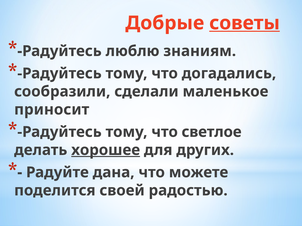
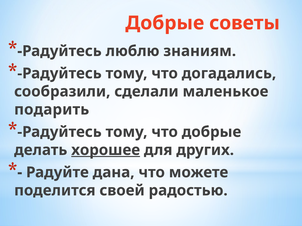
советы underline: present -> none
приносит: приносит -> подарить
что светлое: светлое -> добрые
